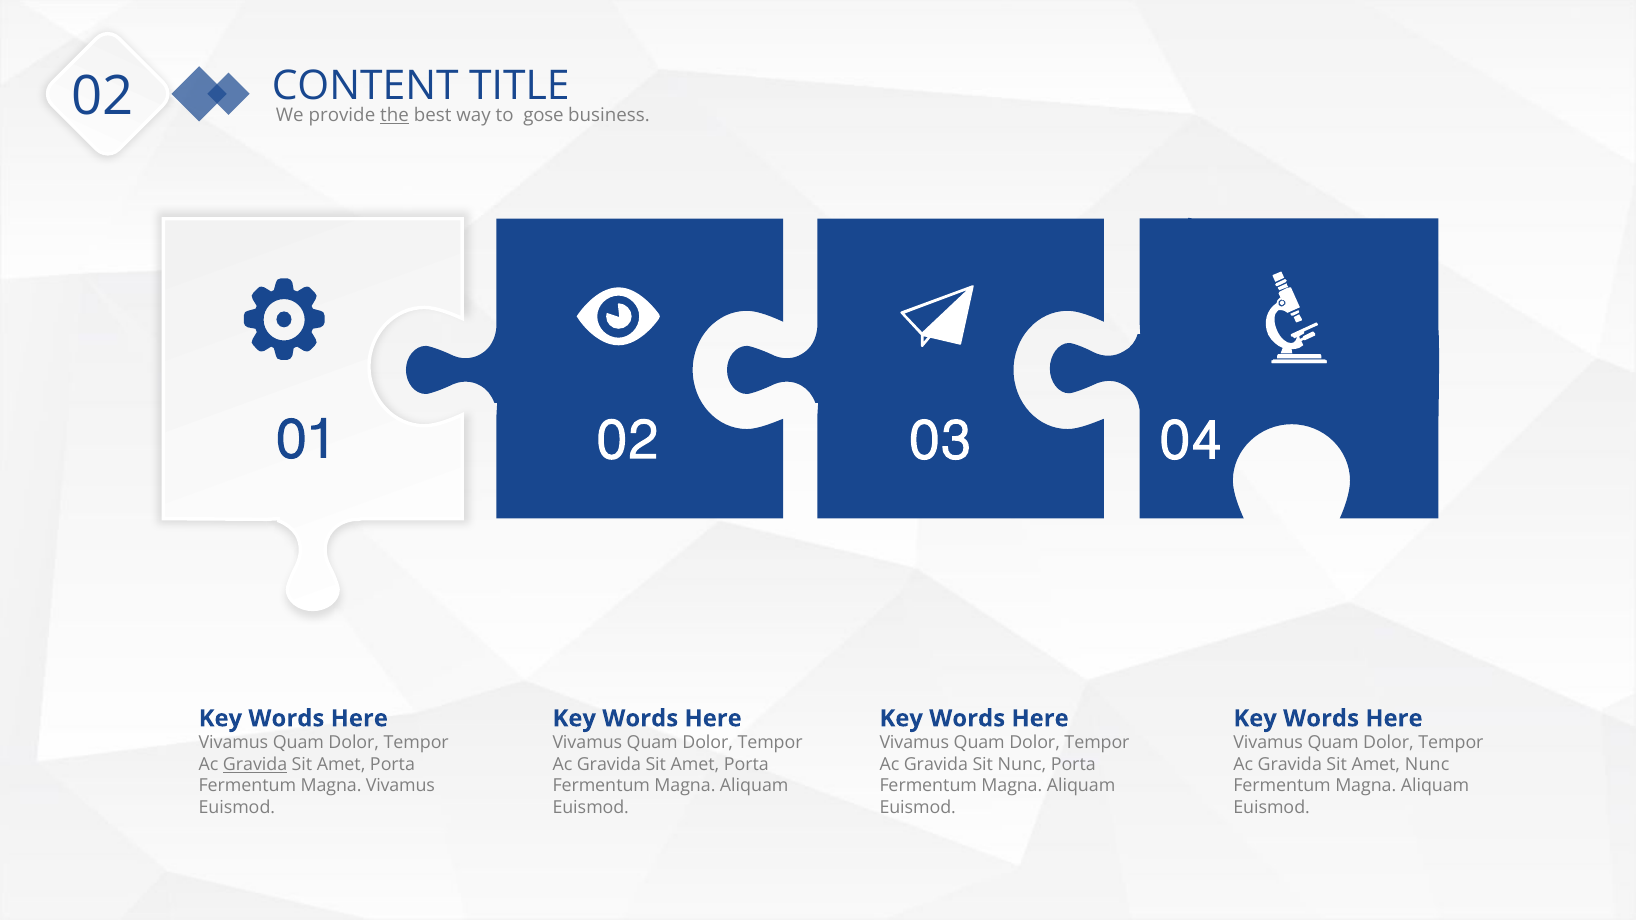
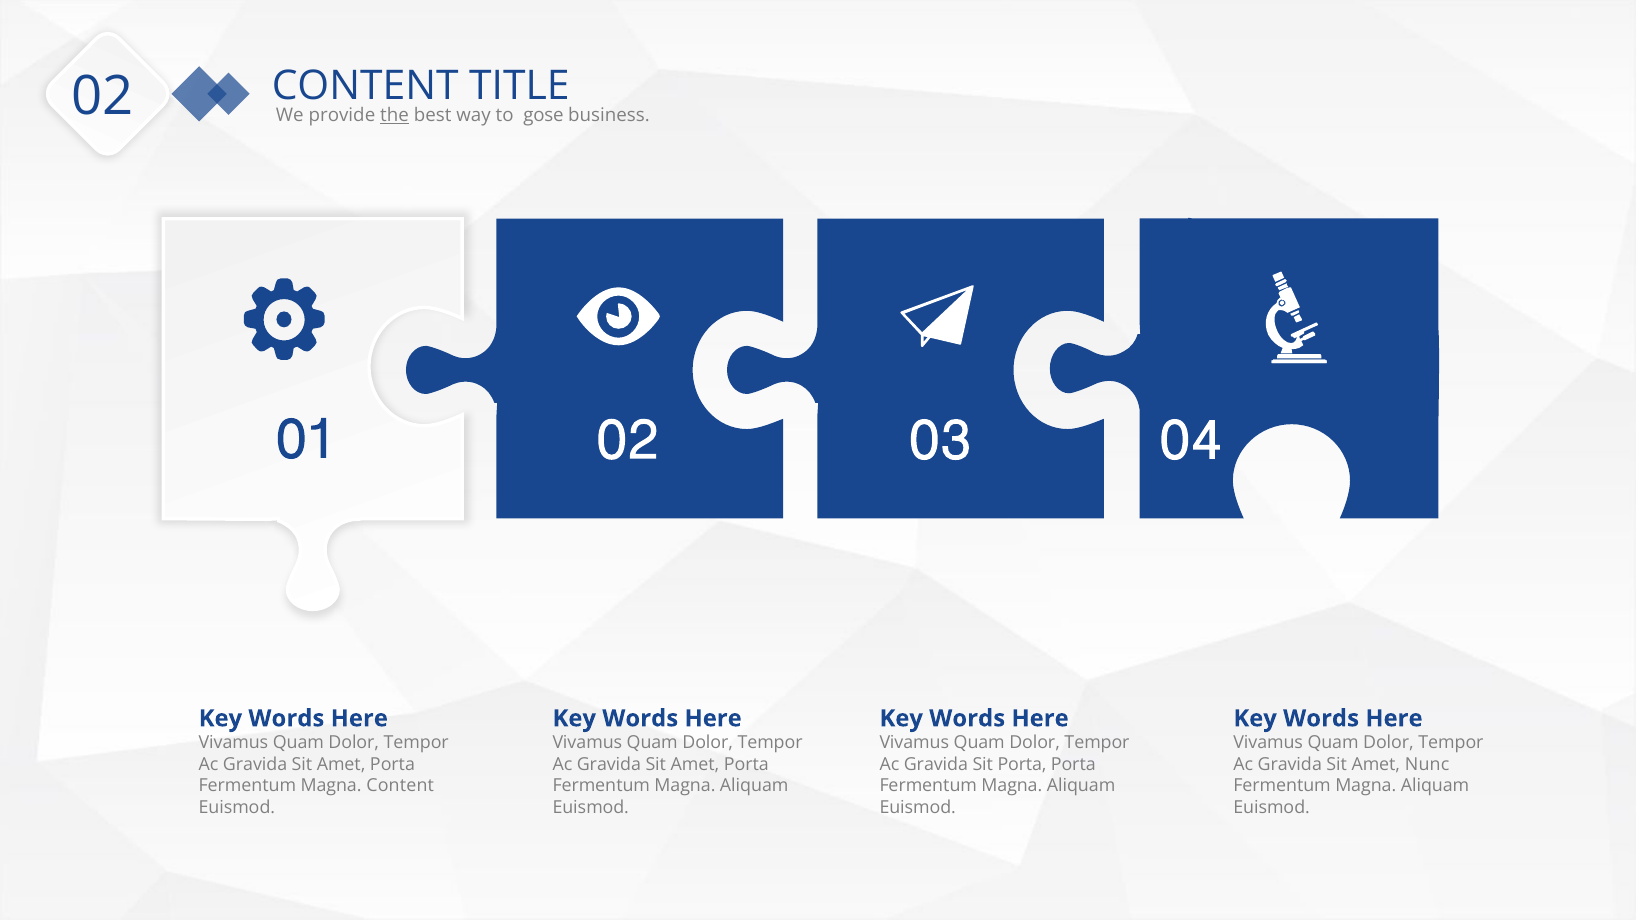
Gravida at (255, 765) underline: present -> none
Sit Nunc: Nunc -> Porta
Magna Vivamus: Vivamus -> Content
